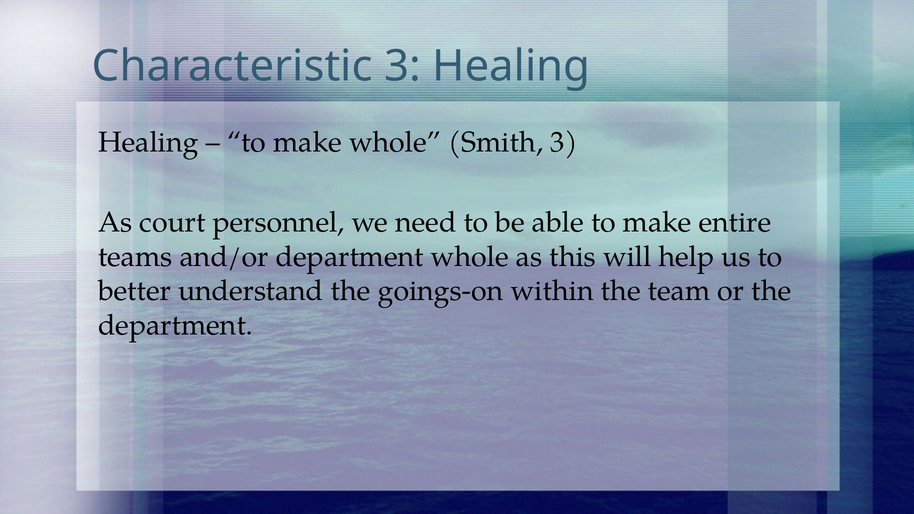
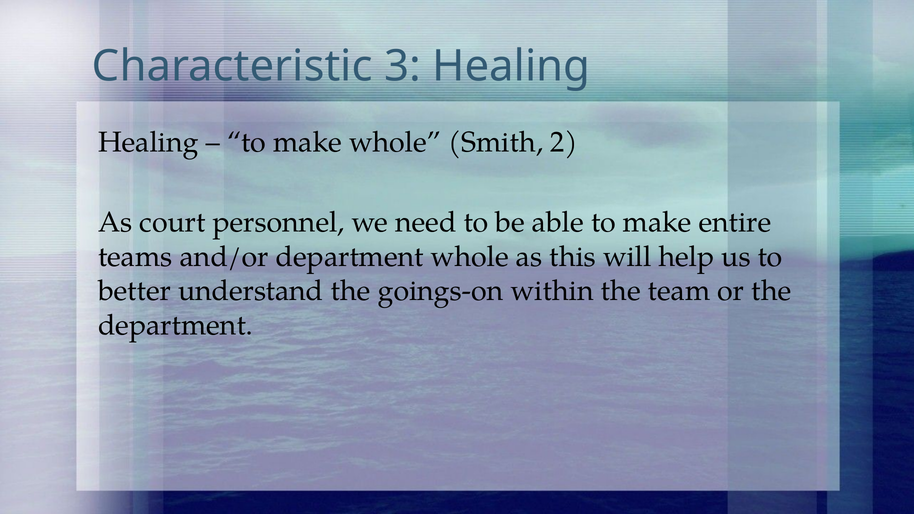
Smith 3: 3 -> 2
